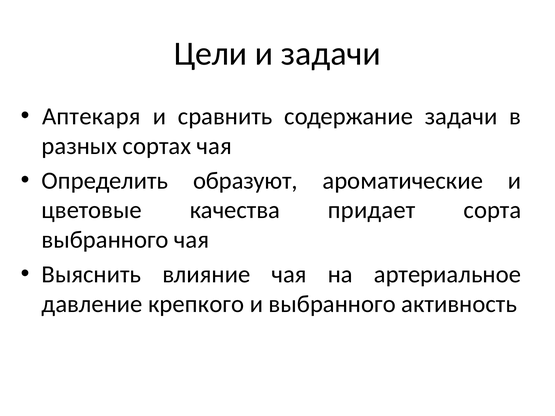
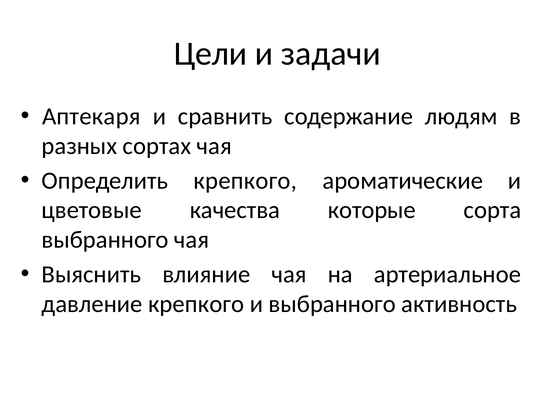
содержание задачи: задачи -> людям
Определить образуют: образуют -> крепкого
придает: придает -> которые
